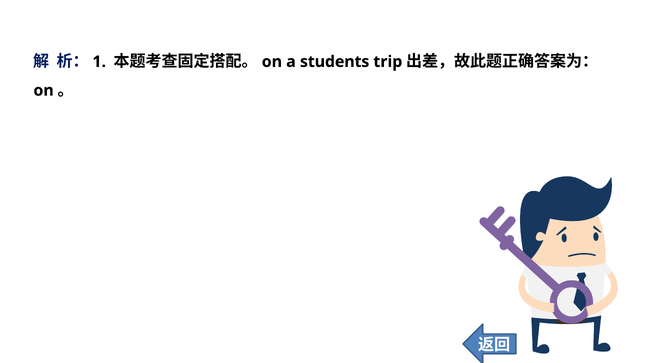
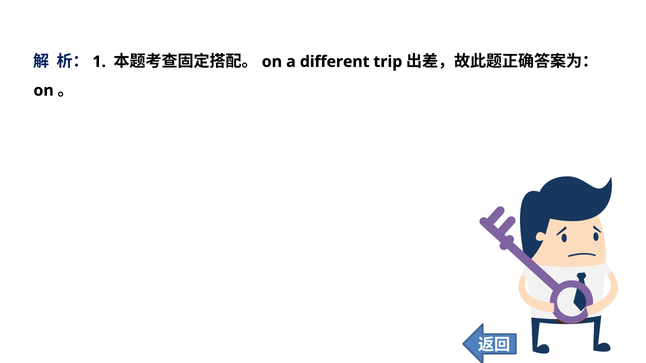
students: students -> different
